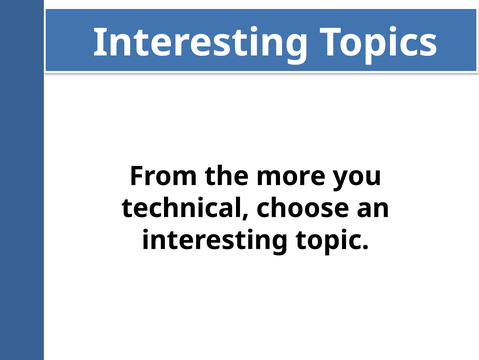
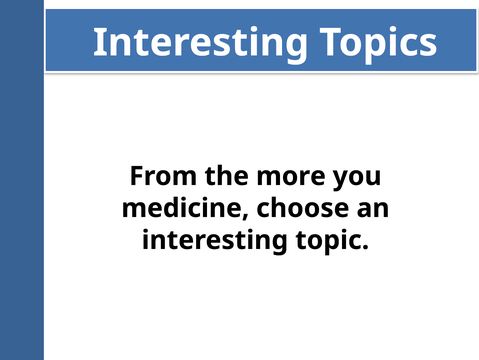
technical: technical -> medicine
